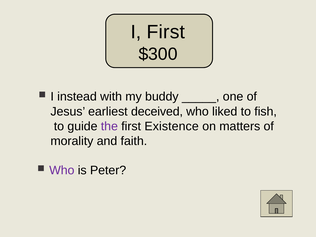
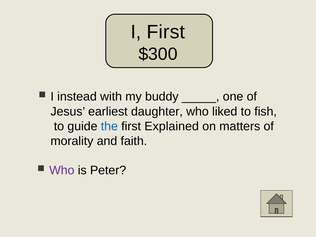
deceived: deceived -> daughter
the colour: purple -> blue
Existence: Existence -> Explained
